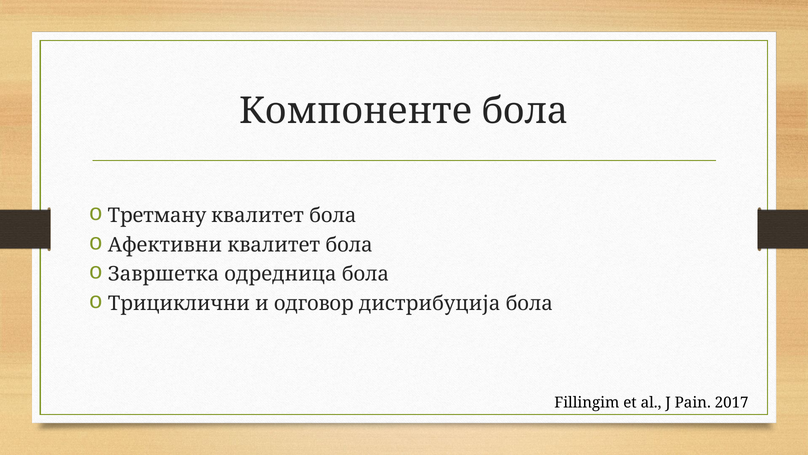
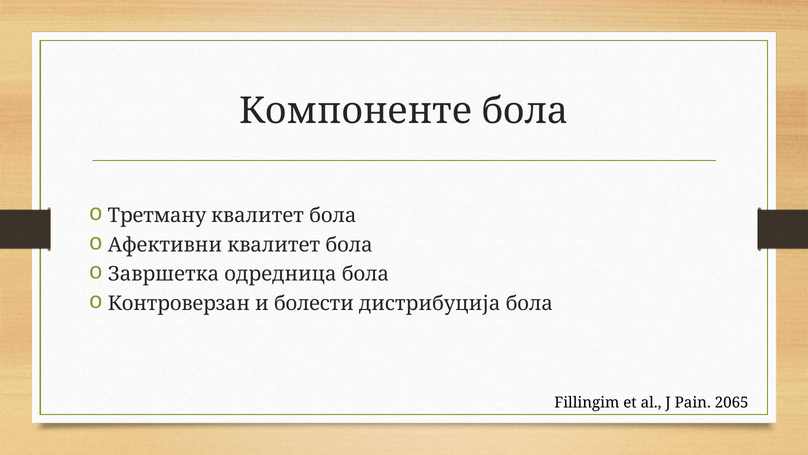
Трициклични: Трициклични -> Контроверзан
одговор: одговор -> болести
2017: 2017 -> 2065
